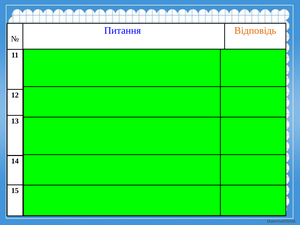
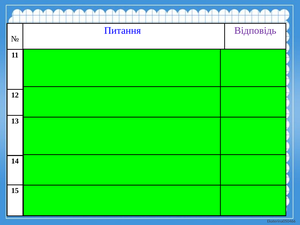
Відповідь colour: orange -> purple
